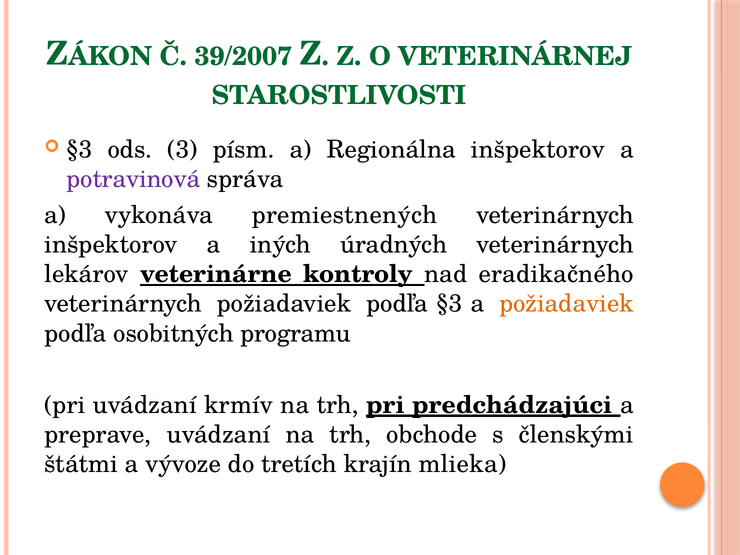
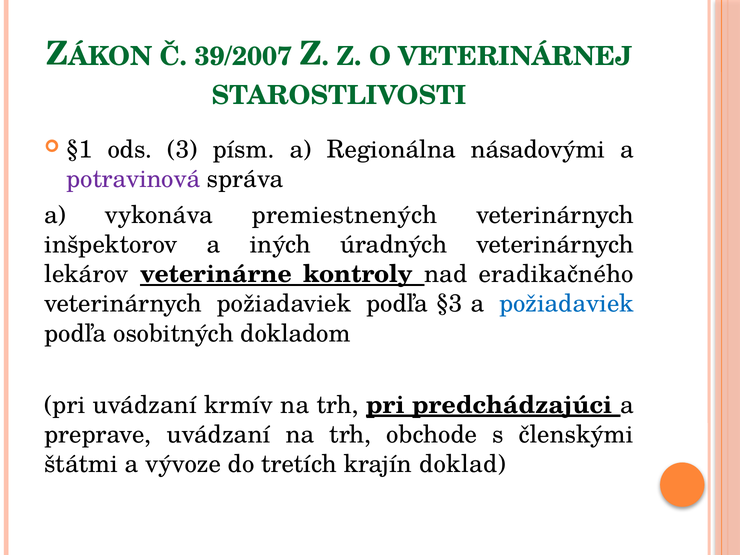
§3 at (80, 150): §3 -> §1
Regionálna inšpektorov: inšpektorov -> násadovými
požiadaviek at (566, 304) colour: orange -> blue
programu: programu -> dokladom
mlieka: mlieka -> doklad
